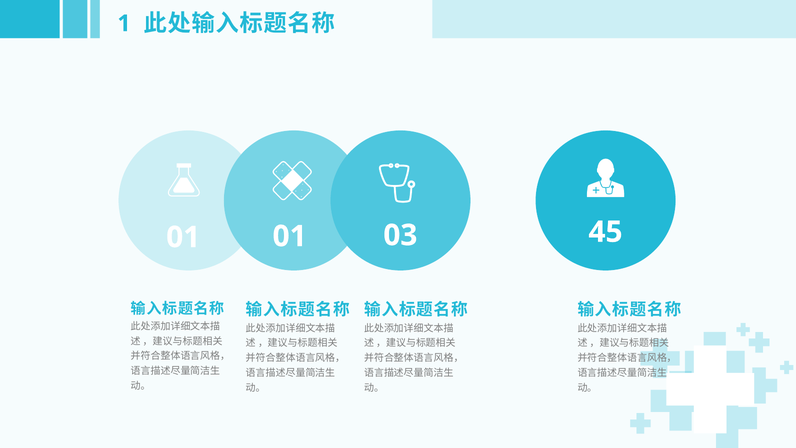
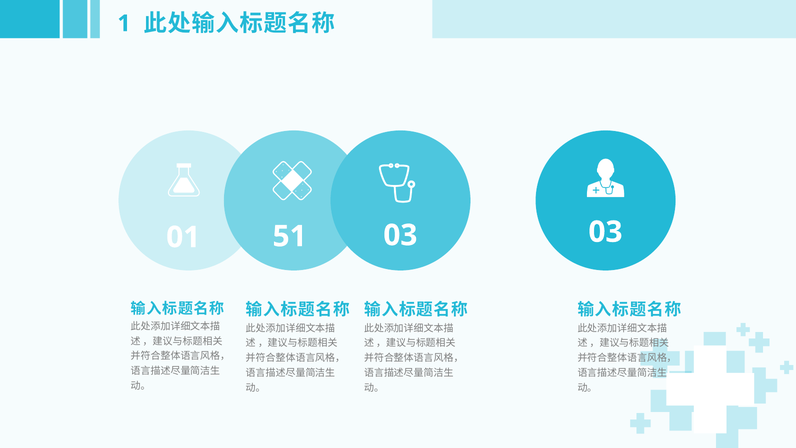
01 01: 01 -> 51
03 45: 45 -> 03
